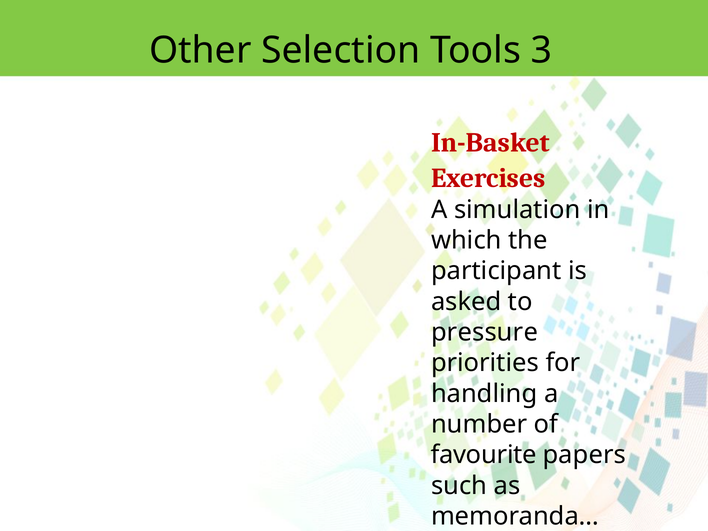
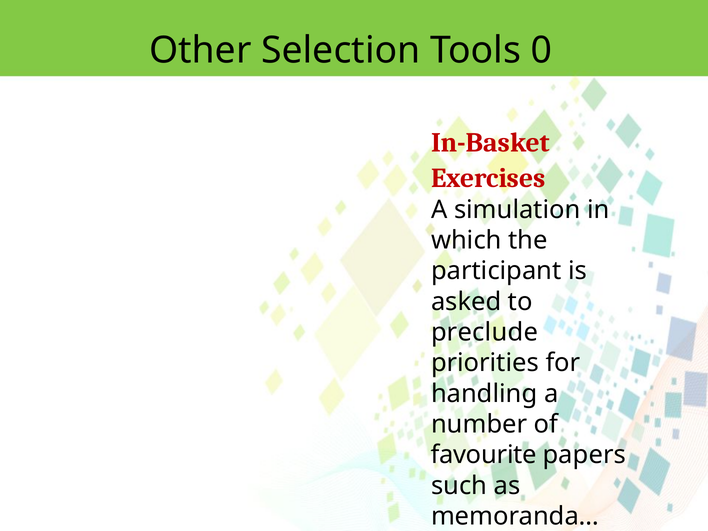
3: 3 -> 0
pressure: pressure -> preclude
